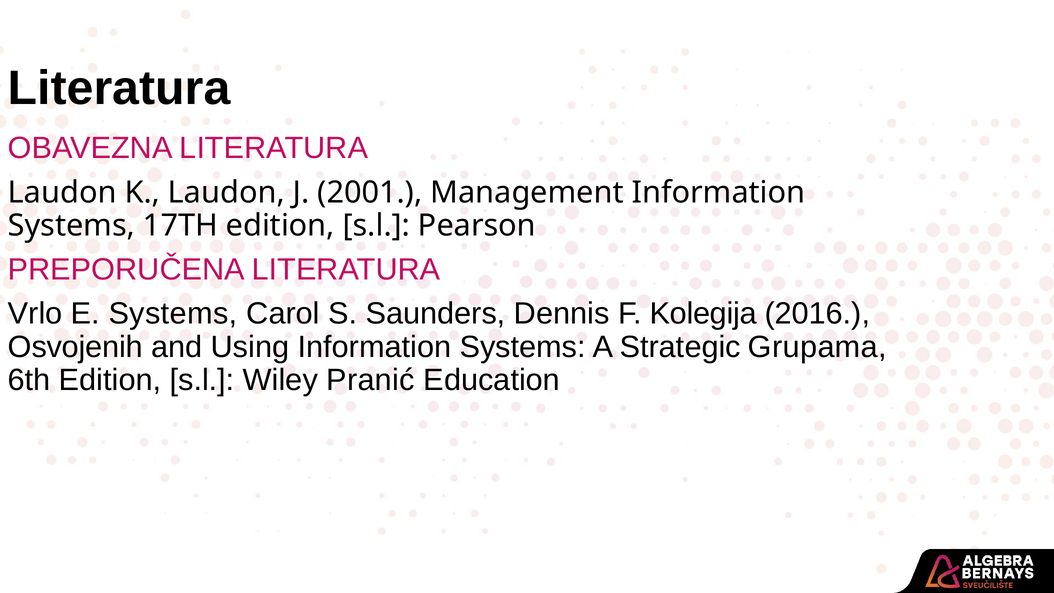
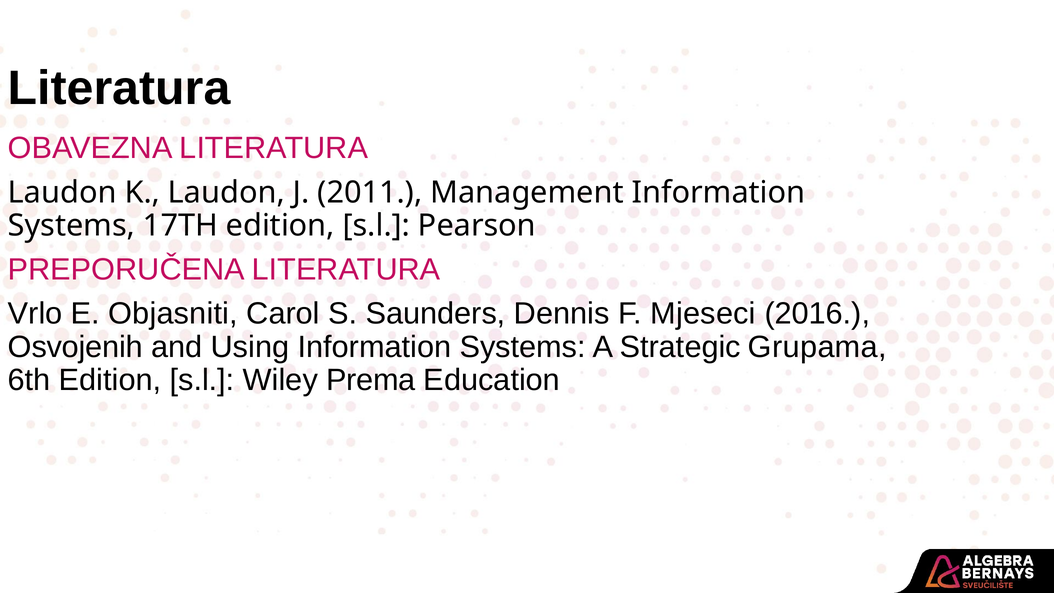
2001: 2001 -> 2011
E Systems: Systems -> Objasniti
Kolegija: Kolegija -> Mjeseci
Pranić: Pranić -> Prema
